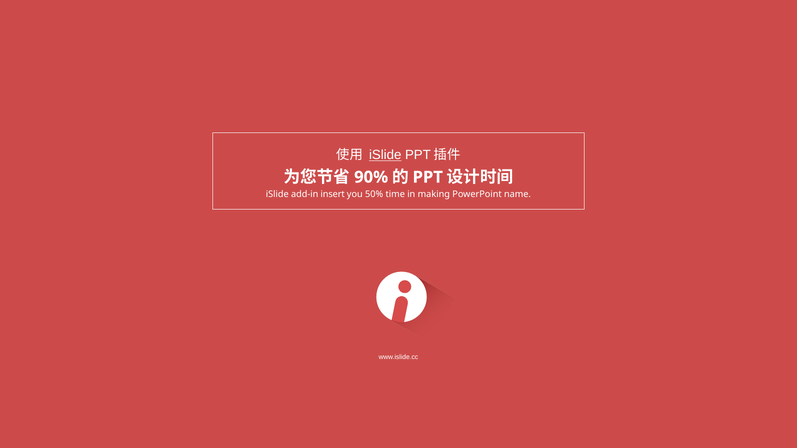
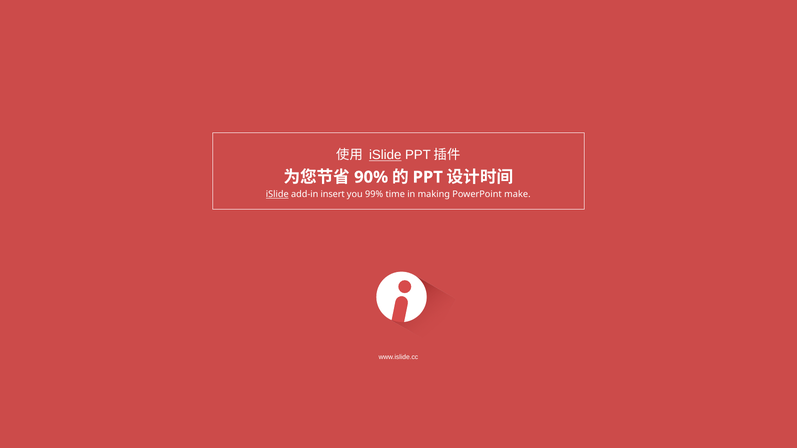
iSlide at (277, 194) underline: none -> present
50%: 50% -> 99%
name: name -> make
